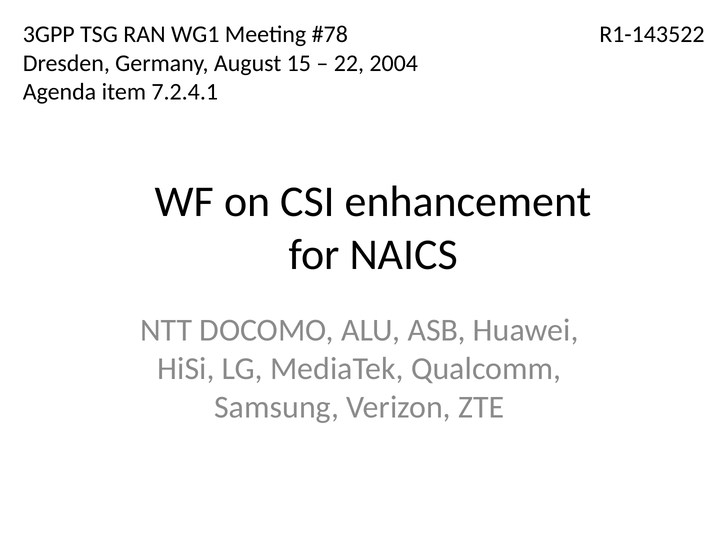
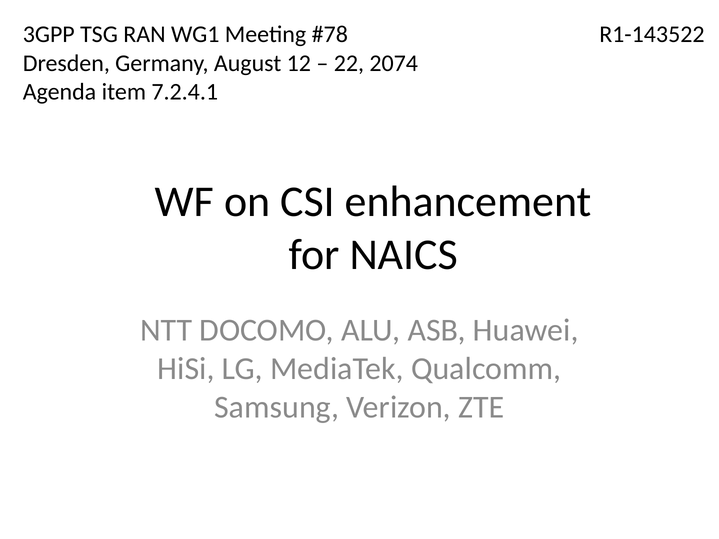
15: 15 -> 12
2004: 2004 -> 2074
